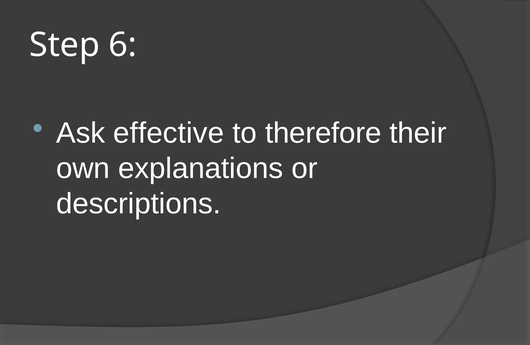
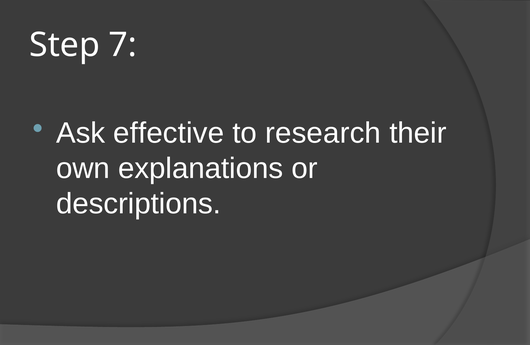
6: 6 -> 7
therefore: therefore -> research
